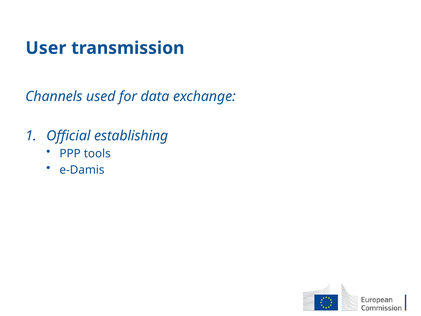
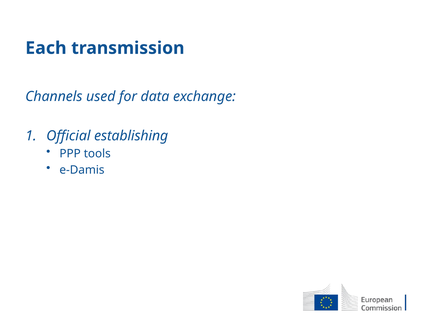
User: User -> Each
